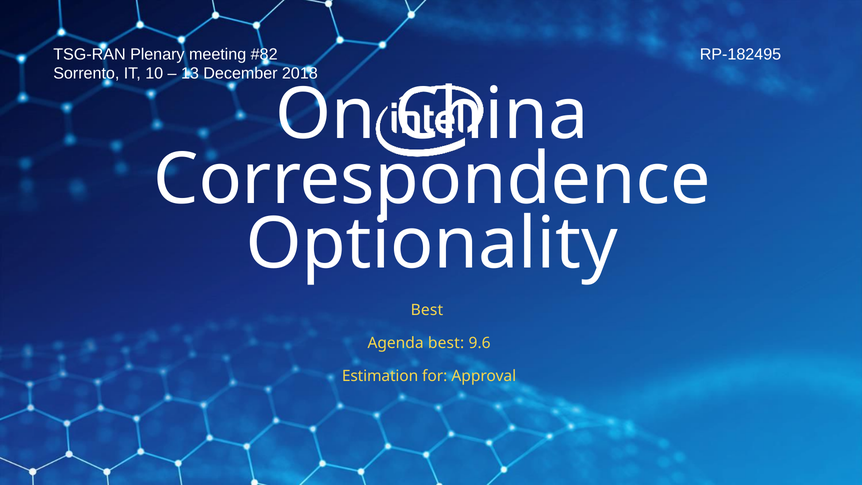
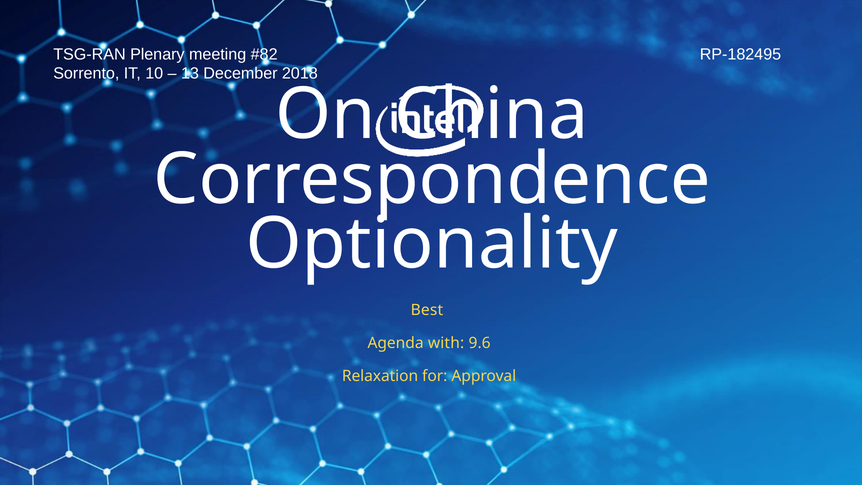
Agenda best: best -> with
Estimation: Estimation -> Relaxation
